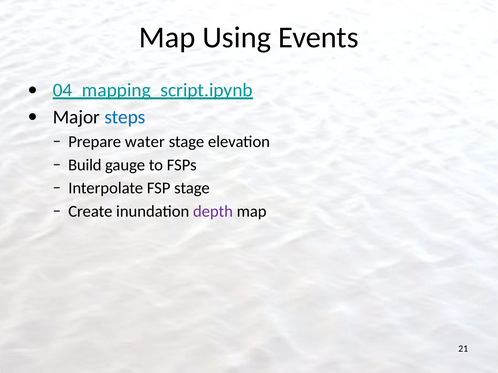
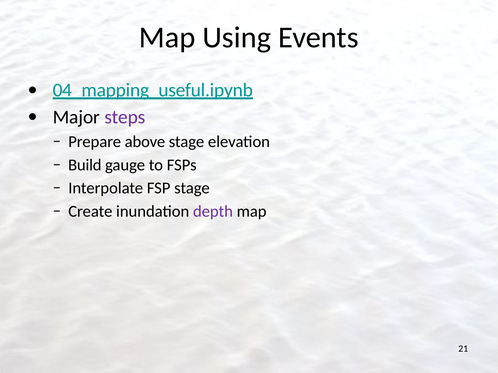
04_mapping_script.ipynb: 04_mapping_script.ipynb -> 04_mapping_useful.ipynb
steps colour: blue -> purple
water: water -> above
